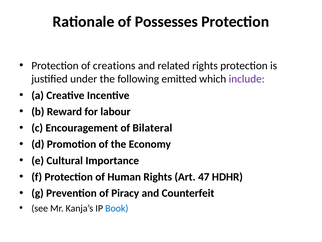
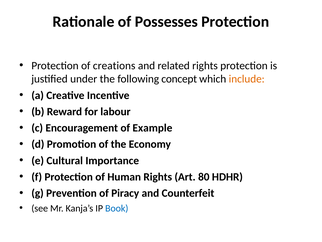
emitted: emitted -> concept
include colour: purple -> orange
Bilateral: Bilateral -> Example
47: 47 -> 80
